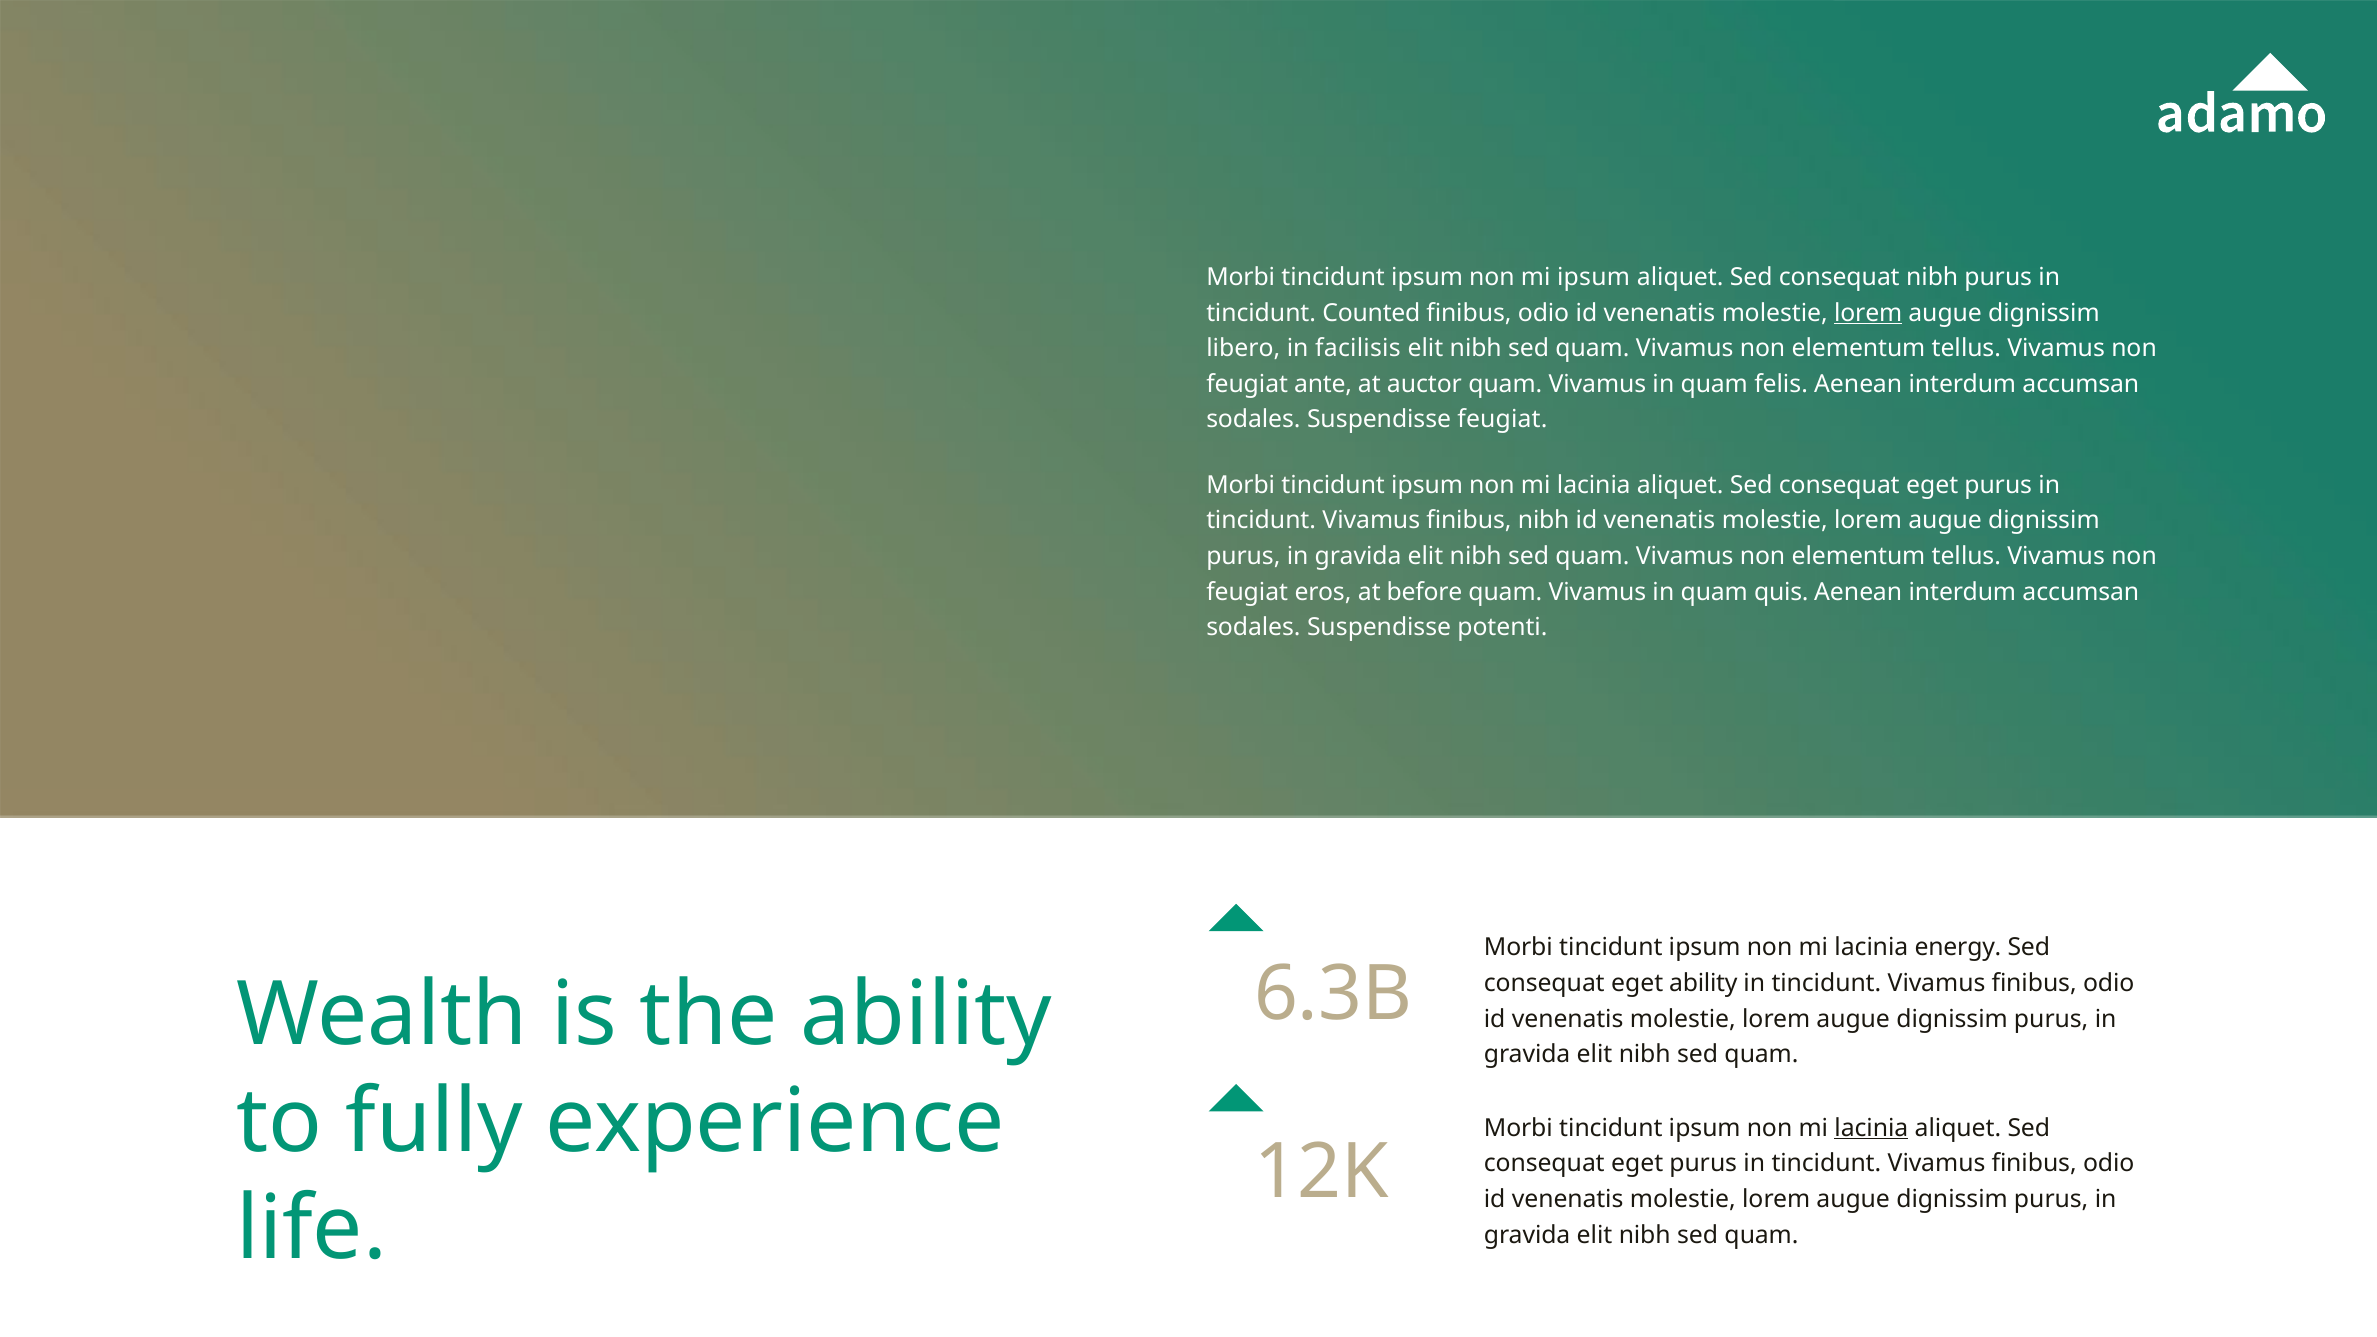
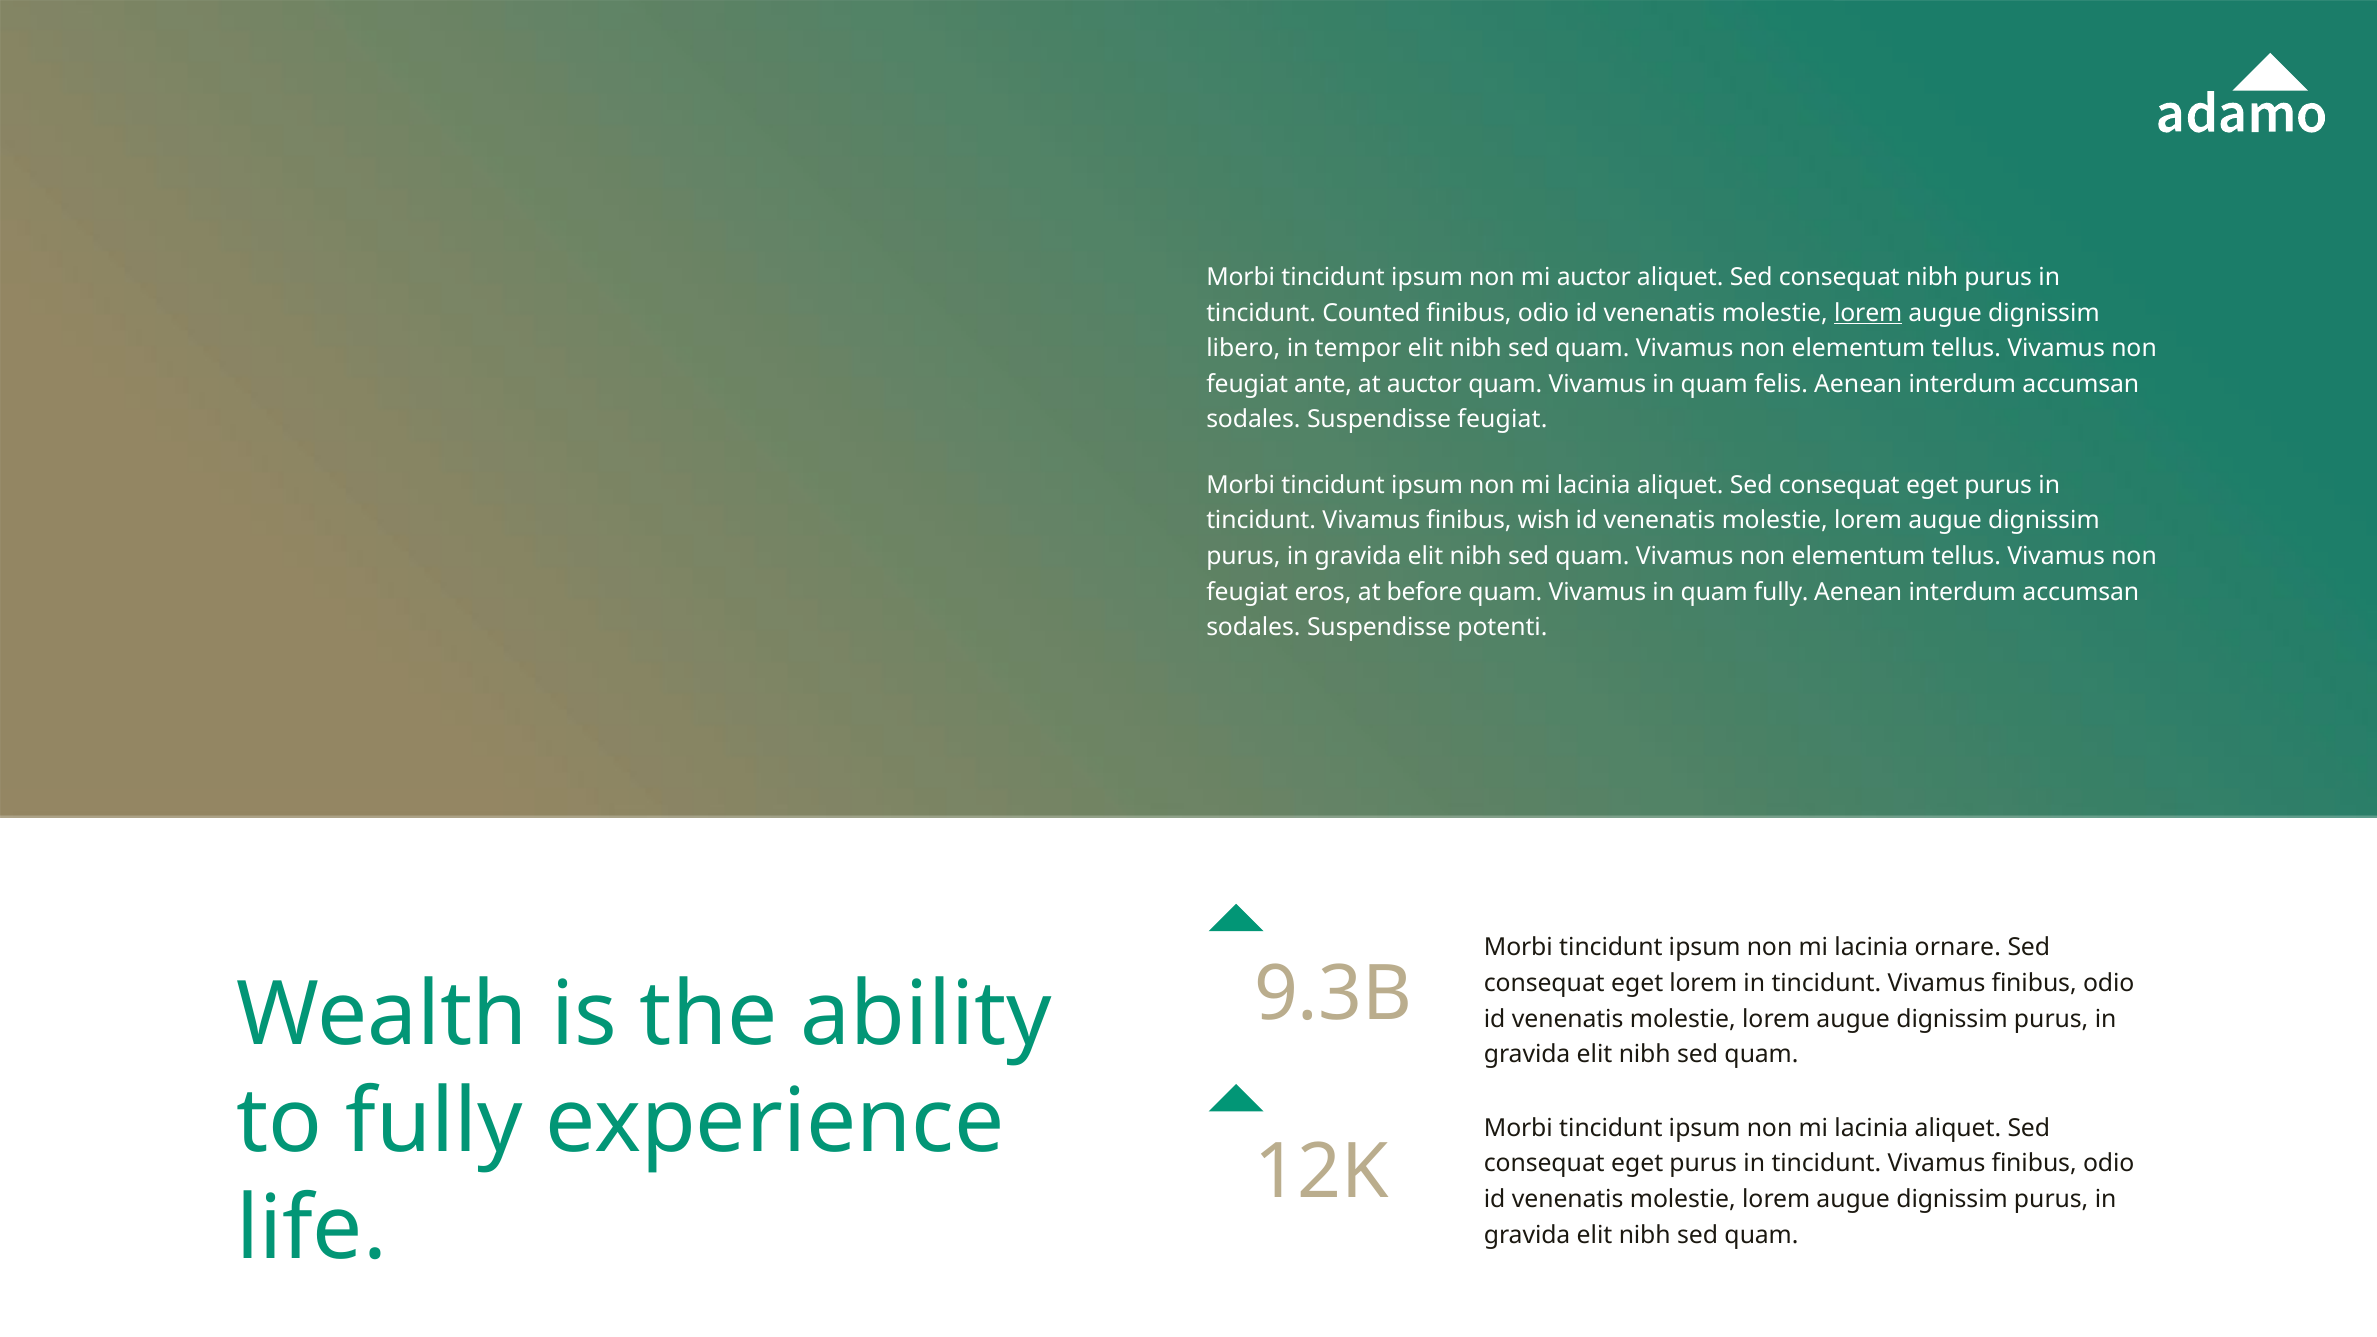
mi ipsum: ipsum -> auctor
facilisis: facilisis -> tempor
finibus nibh: nibh -> wish
quam quis: quis -> fully
energy: energy -> ornare
6.3B: 6.3B -> 9.3B
eget ability: ability -> lorem
lacinia at (1871, 1128) underline: present -> none
